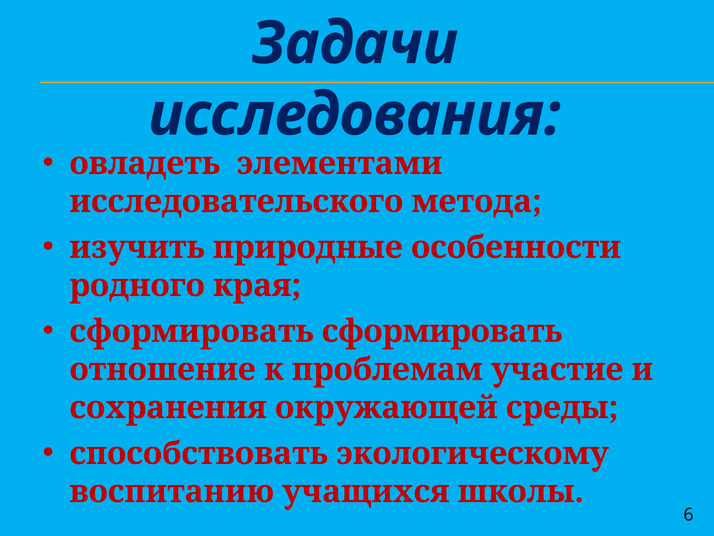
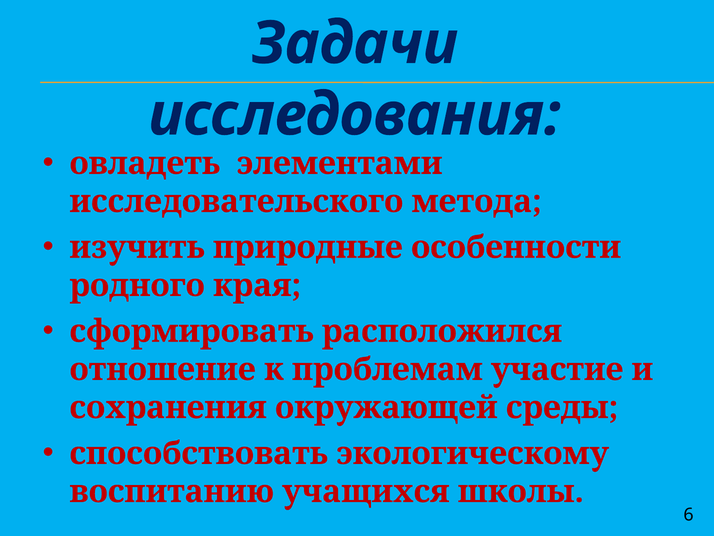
сформировать сформировать: сформировать -> расположился
